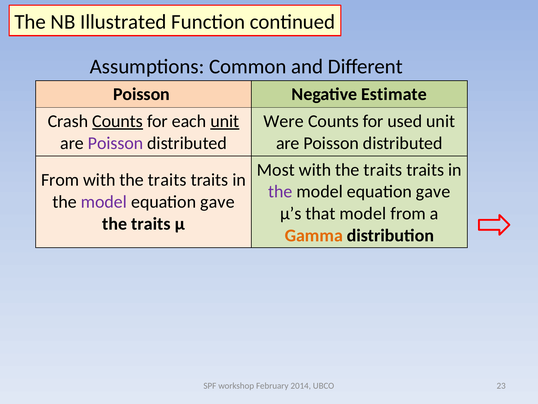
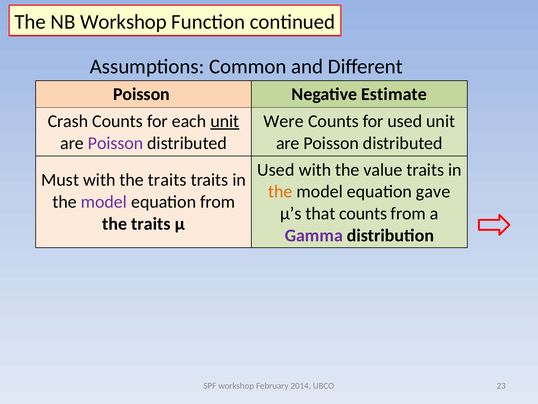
NB Illustrated: Illustrated -> Workshop
Counts at (118, 121) underline: present -> none
Most at (276, 170): Most -> Used
traits at (383, 170): traits -> value
From at (60, 180): From -> Must
the at (280, 191) colour: purple -> orange
gave at (217, 202): gave -> from
that model: model -> counts
Gamma colour: orange -> purple
